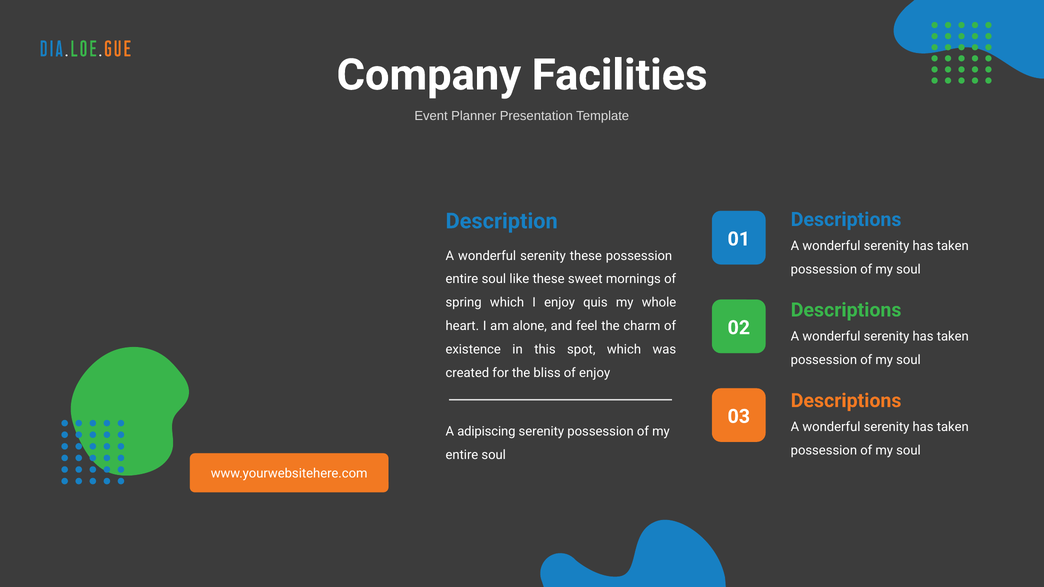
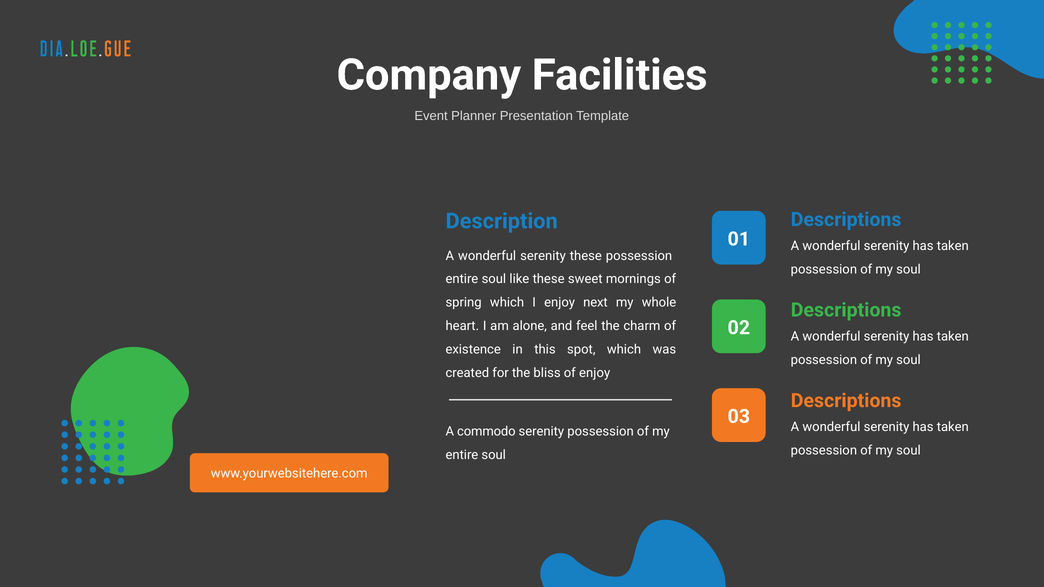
quis: quis -> next
adipiscing: adipiscing -> commodo
